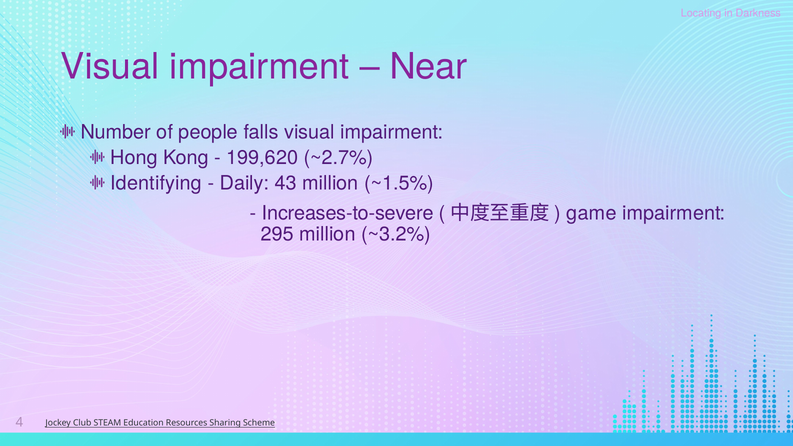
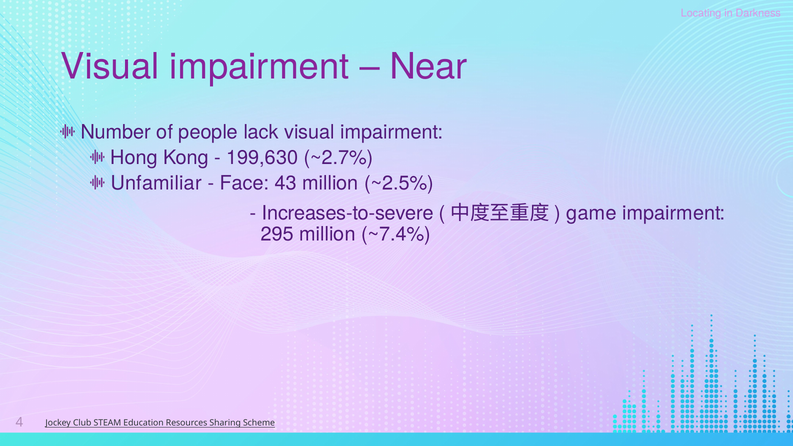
falls: falls -> lack
199,620: 199,620 -> 199,630
Identifying: Identifying -> Unfamiliar
Daily: Daily -> Face
~1.5%: ~1.5% -> ~2.5%
~3.2%: ~3.2% -> ~7.4%
